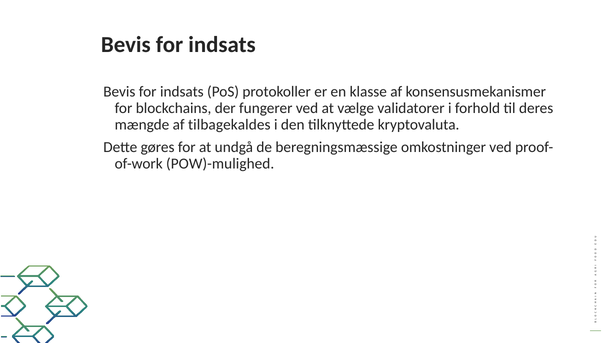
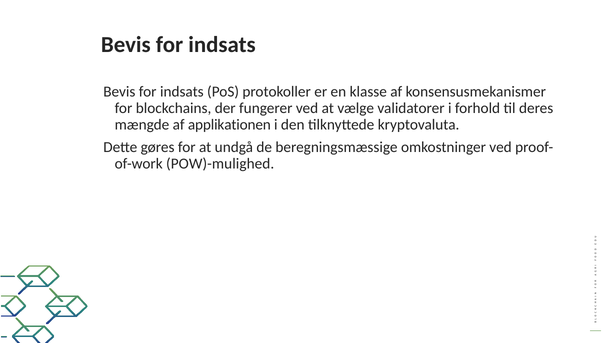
tilbagekaldes: tilbagekaldes -> applikationen
